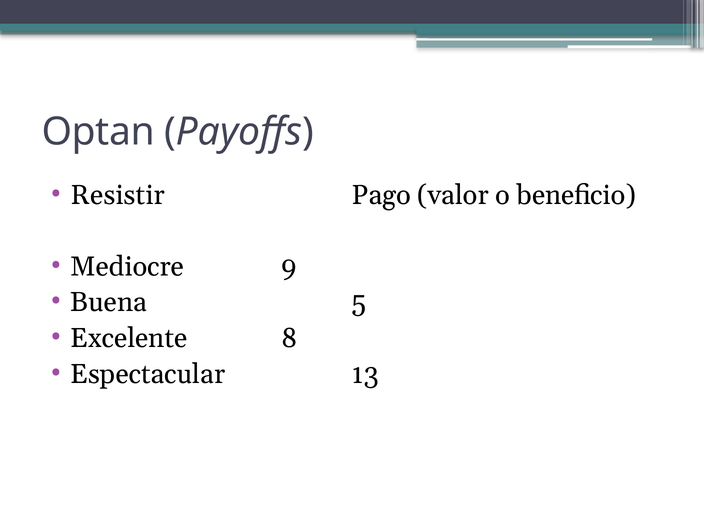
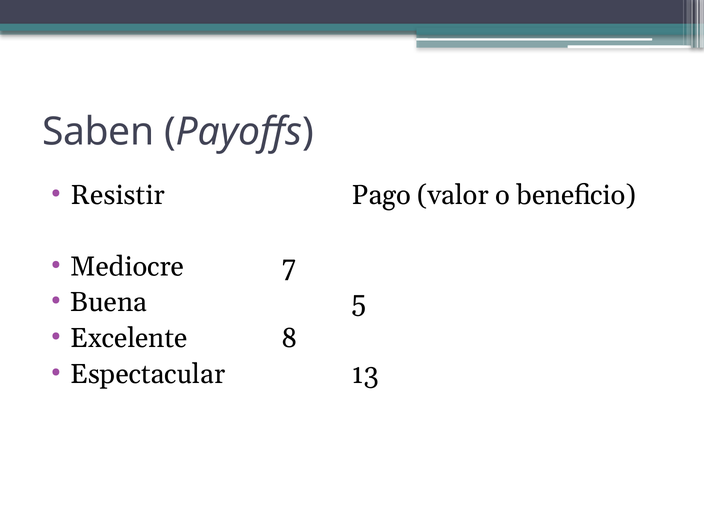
Optan: Optan -> Saben
9: 9 -> 7
